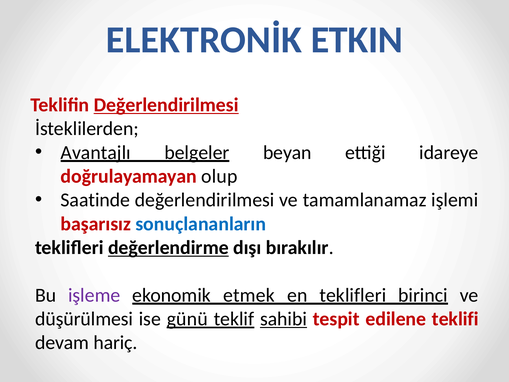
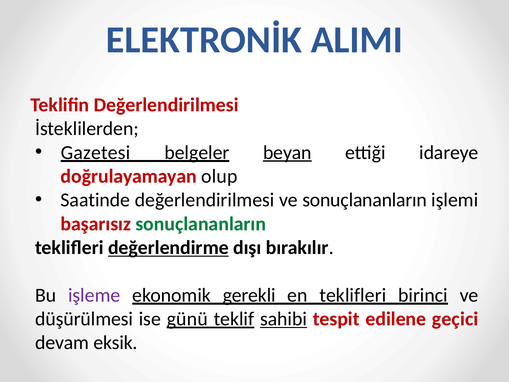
ETKIN: ETKIN -> ALIMI
Değerlendirilmesi at (166, 105) underline: present -> none
Avantajlı: Avantajlı -> Gazetesi
beyan underline: none -> present
ve tamamlanamaz: tamamlanamaz -> sonuçlananların
sonuçlananların at (201, 224) colour: blue -> green
etmek: etmek -> gerekli
teklifi: teklifi -> geçici
hariç: hariç -> eksik
